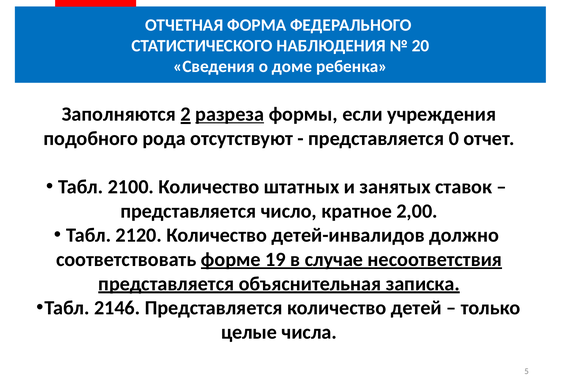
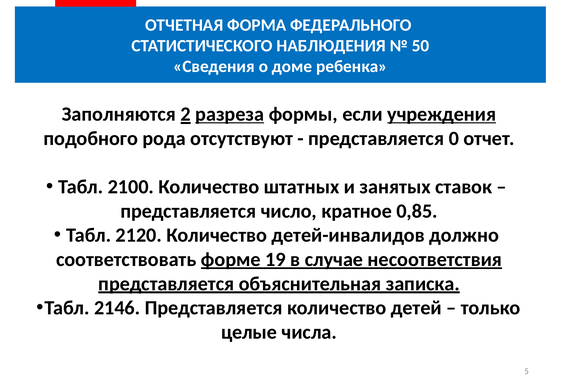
20: 20 -> 50
учреждения underline: none -> present
2,00: 2,00 -> 0,85
